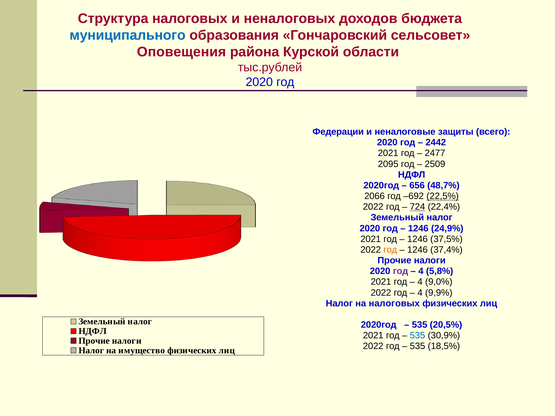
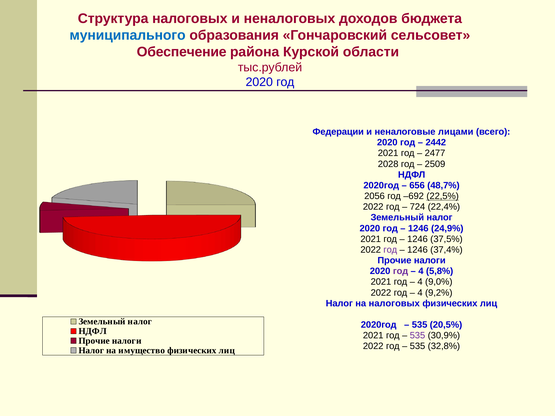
Оповещения: Оповещения -> Обеспечение
защиты: защиты -> лицами
2095: 2095 -> 2028
2066: 2066 -> 2056
724 underline: present -> none
год at (390, 250) colour: orange -> purple
9,9%: 9,9% -> 9,2%
535 at (417, 336) colour: blue -> purple
18,5%: 18,5% -> 32,8%
